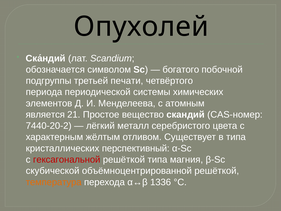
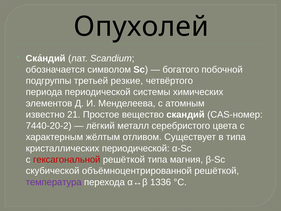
печати: печати -> резкие
является: является -> известно
кристаллических перспективный: перспективный -> периодической
температура colour: orange -> purple
